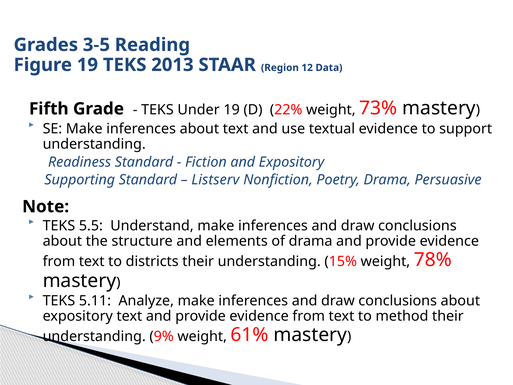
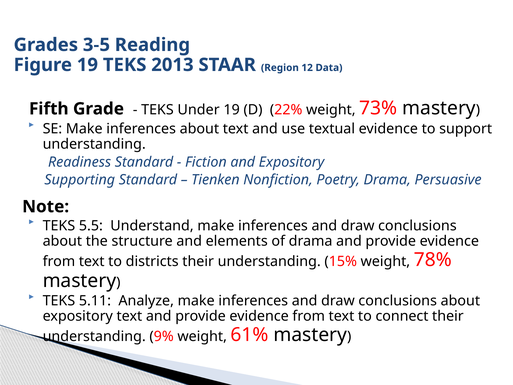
Listserv: Listserv -> Tienken
method: method -> connect
